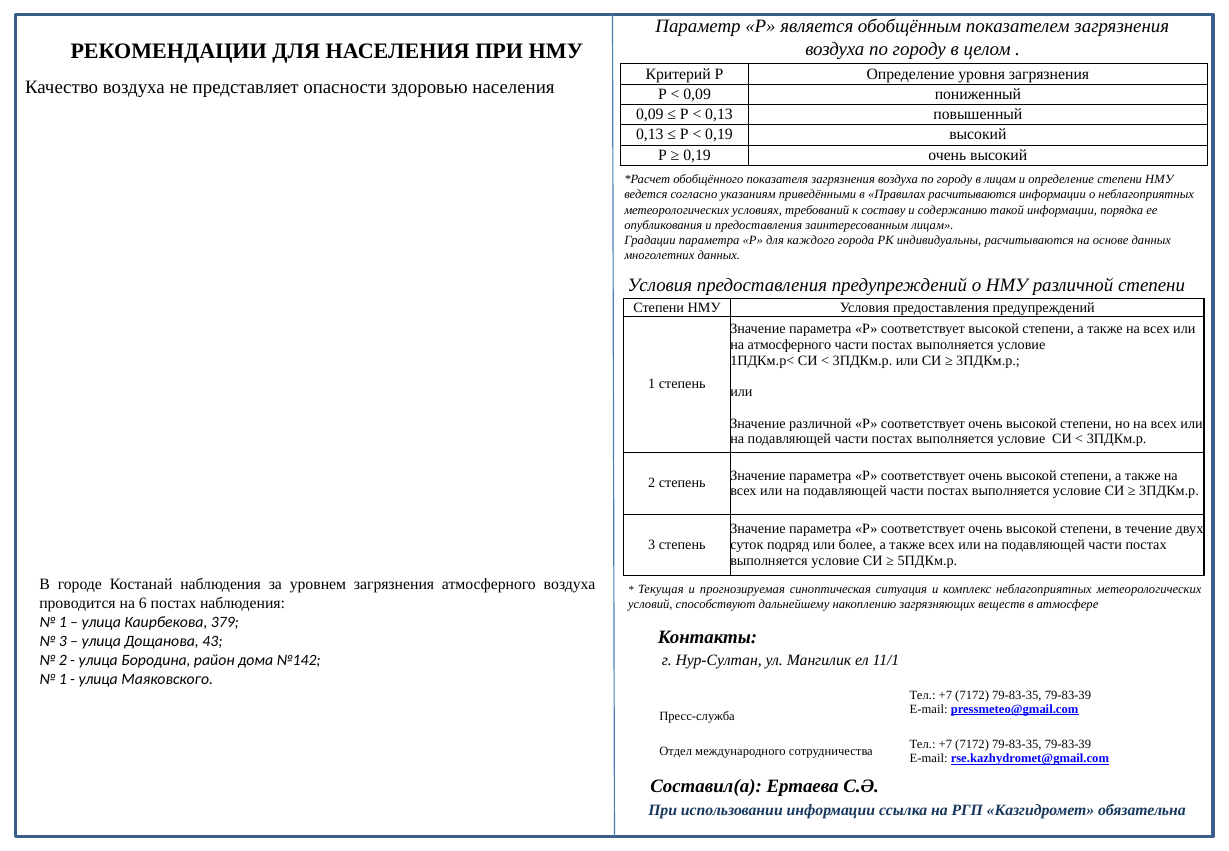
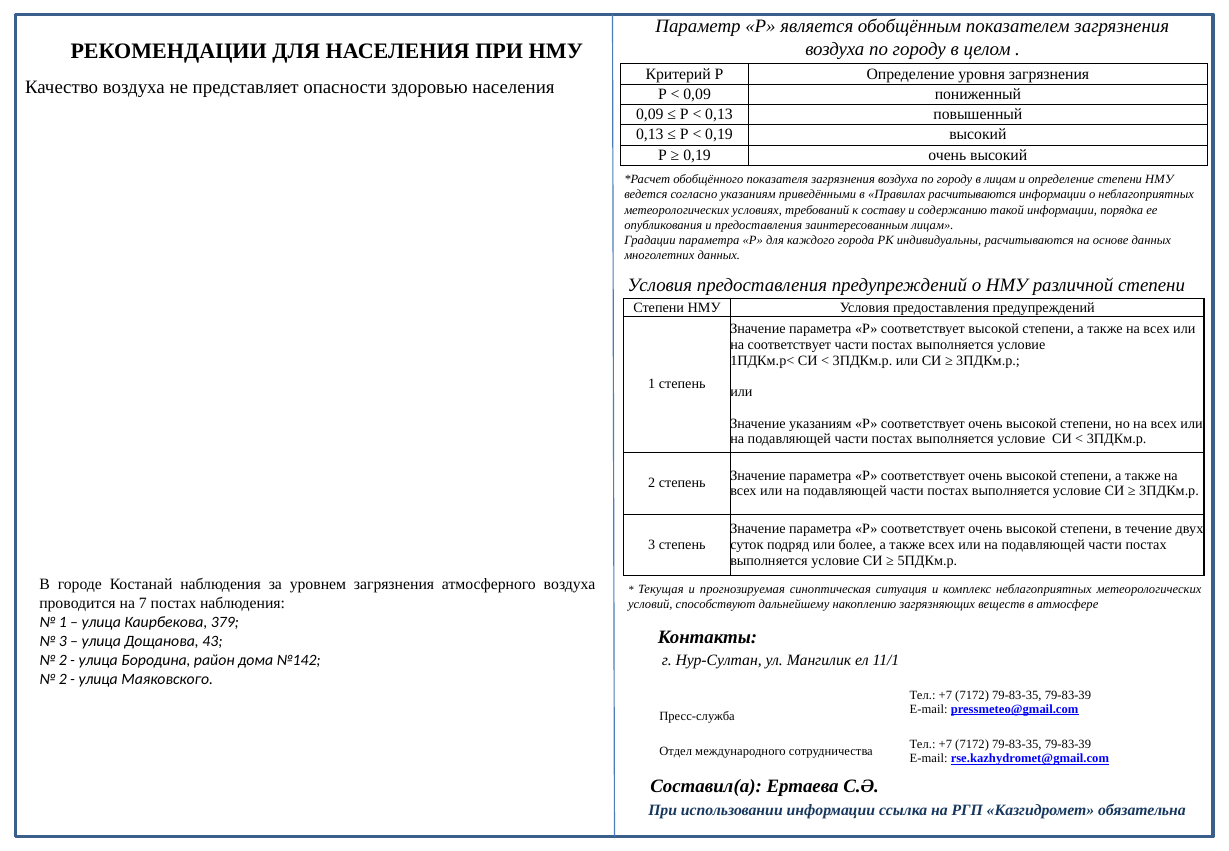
на атмосферного: атмосферного -> соответствует
Значение различной: различной -> указаниям
6: 6 -> 7
1 at (63, 679): 1 -> 2
